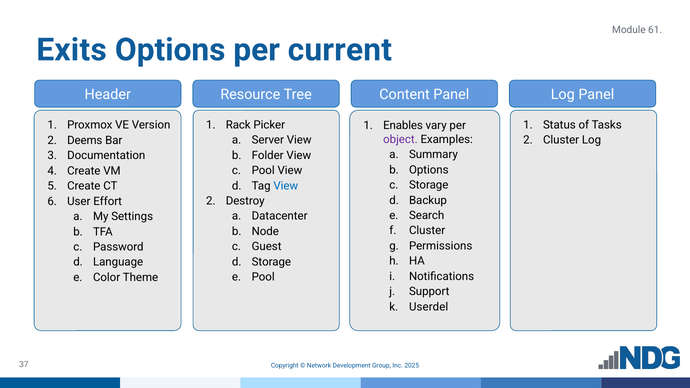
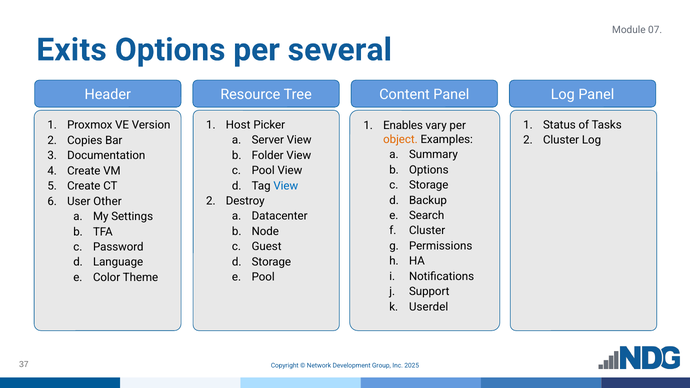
61: 61 -> 07
current: current -> several
Rack: Rack -> Host
object colour: purple -> orange
Deems: Deems -> Copies
Effort: Effort -> Other
